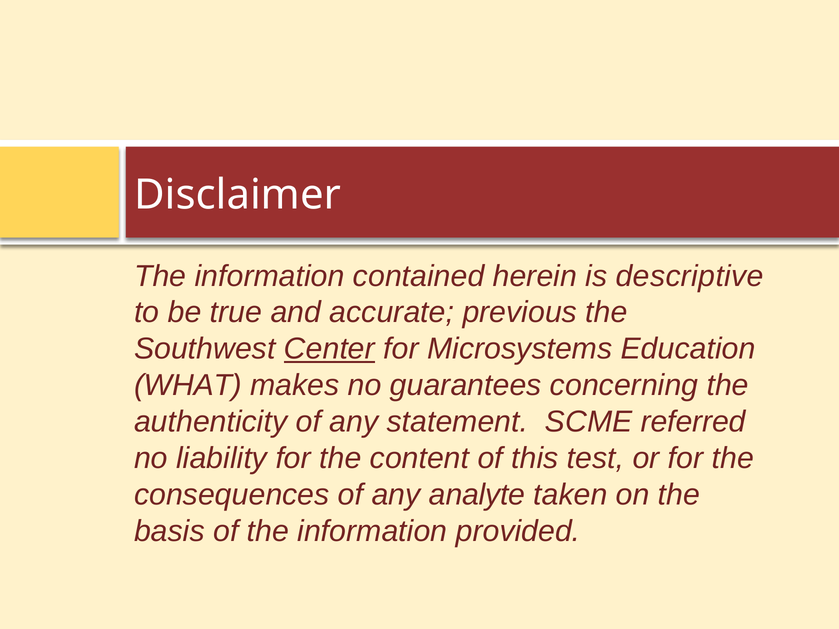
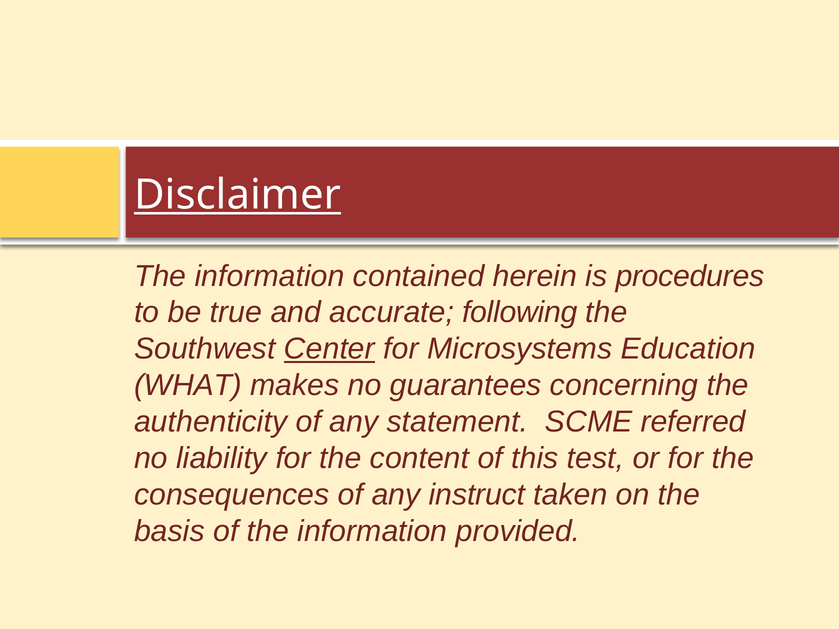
Disclaimer underline: none -> present
descriptive: descriptive -> procedures
previous: previous -> following
analyte: analyte -> instruct
